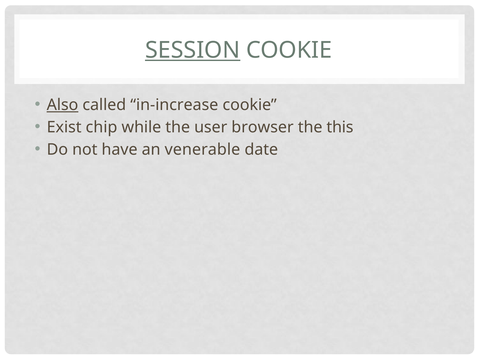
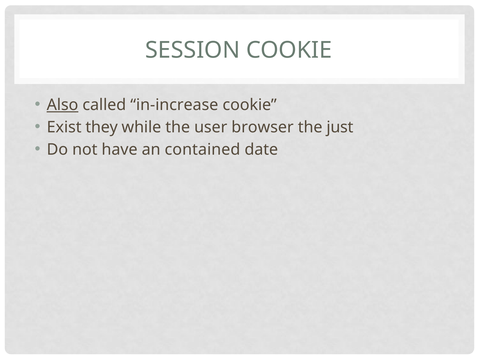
SESSION underline: present -> none
chip: chip -> they
this: this -> just
venerable: venerable -> contained
